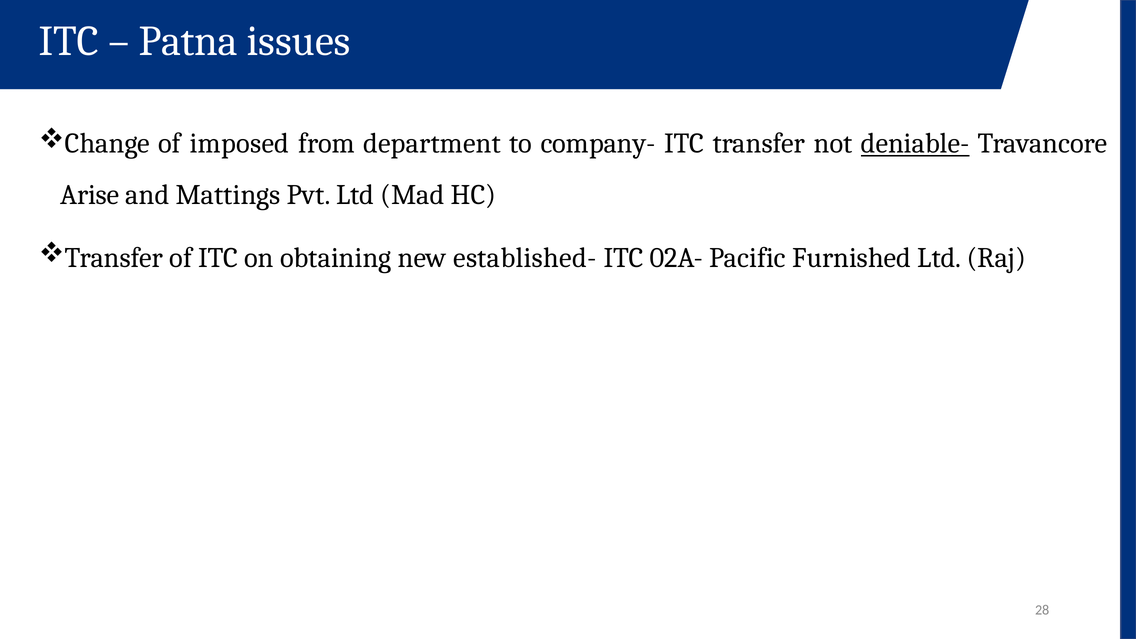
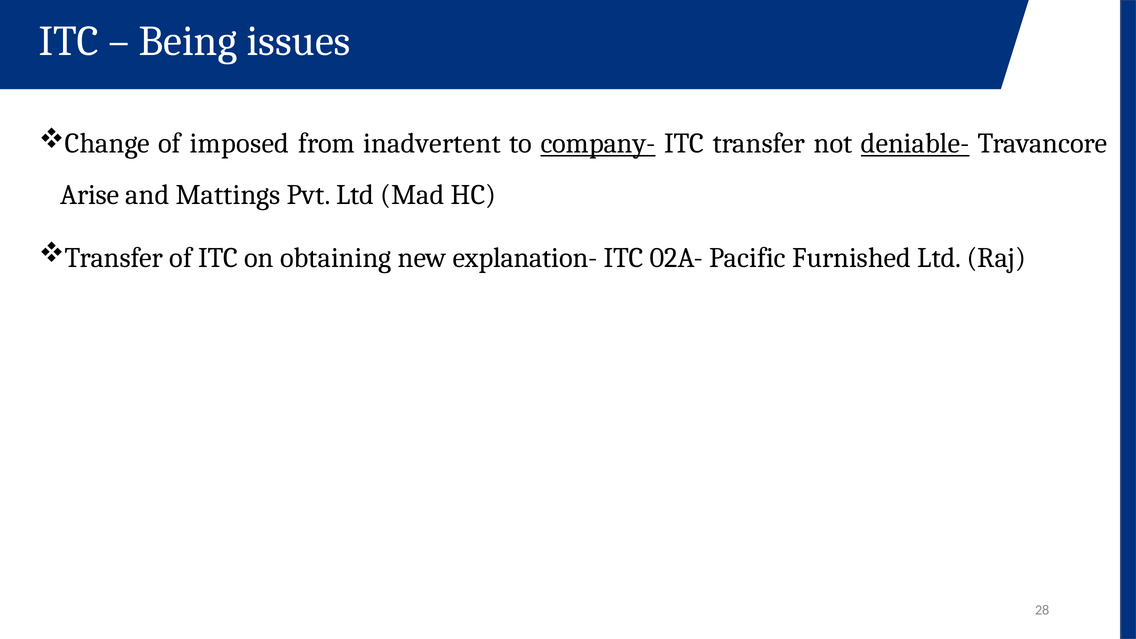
Patna: Patna -> Being
department: department -> inadvertent
company- underline: none -> present
established-: established- -> explanation-
